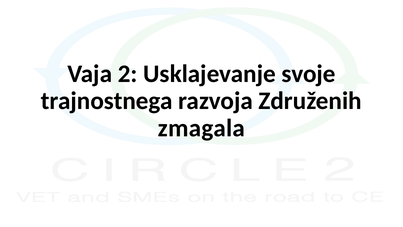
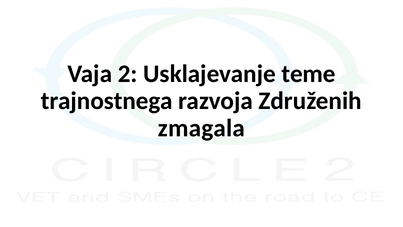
svoje: svoje -> teme
